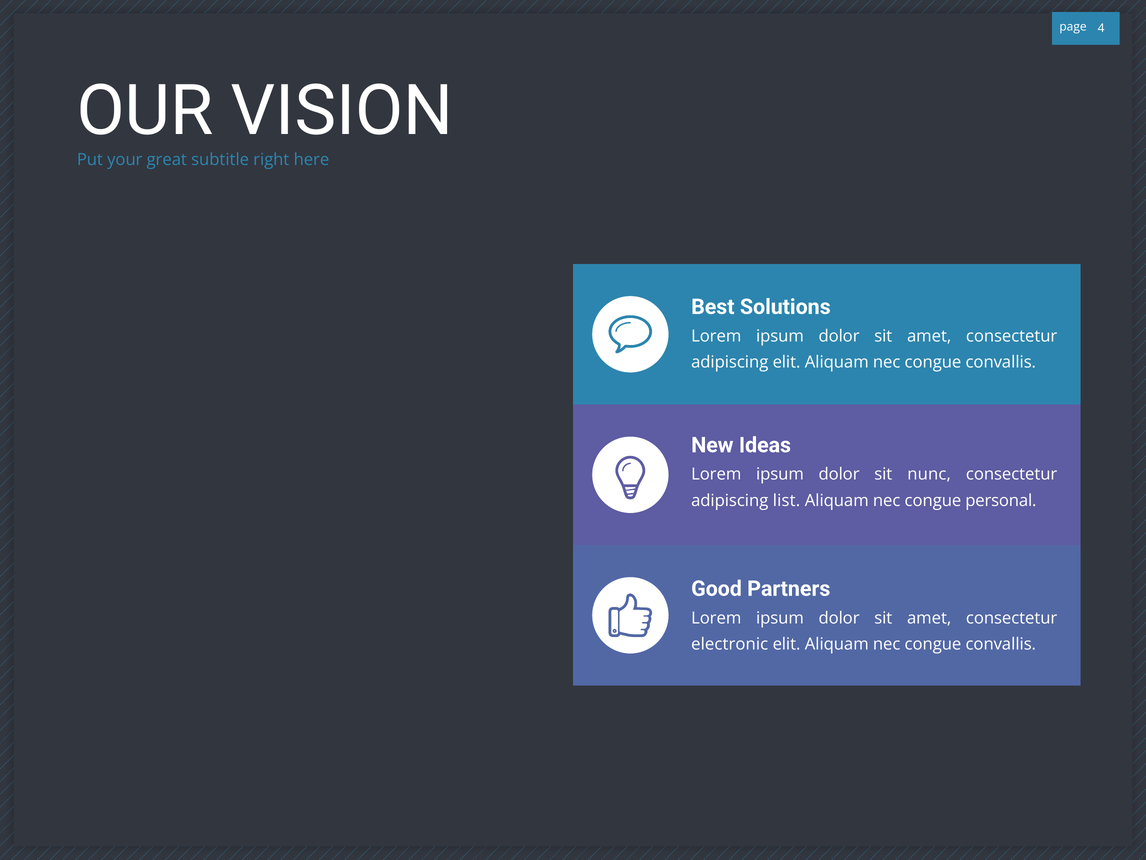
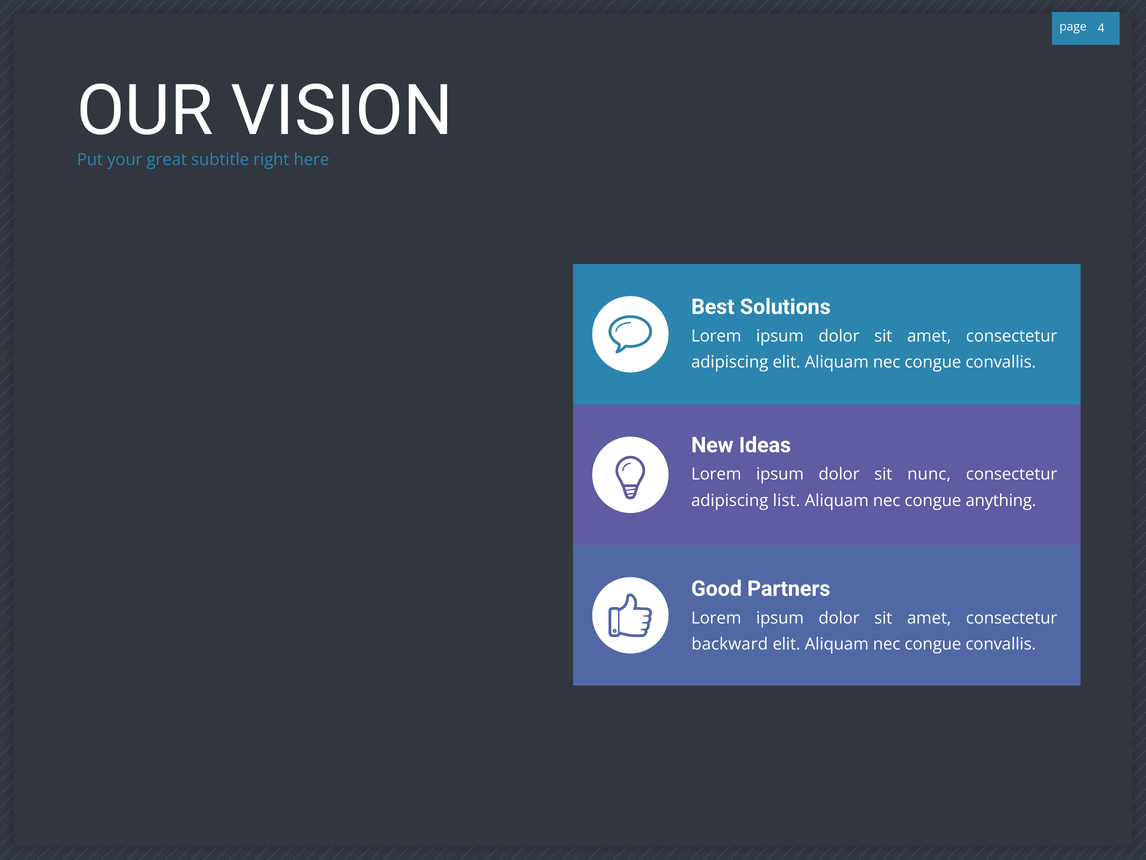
personal: personal -> anything
electronic: electronic -> backward
